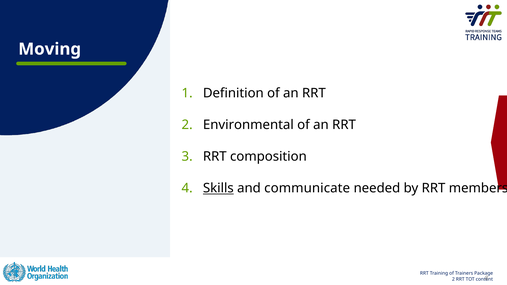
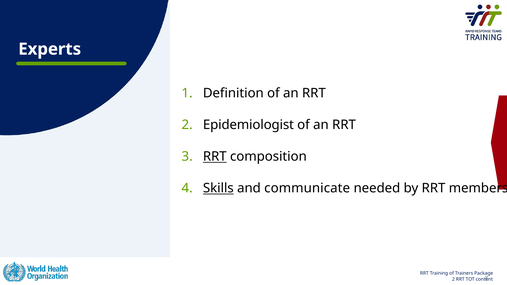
Moving: Moving -> Experts
Environmental: Environmental -> Epidemiologist
RRT at (215, 157) underline: none -> present
